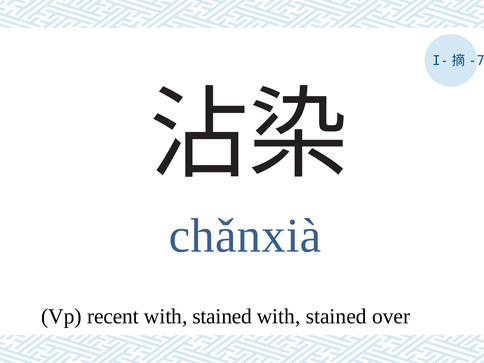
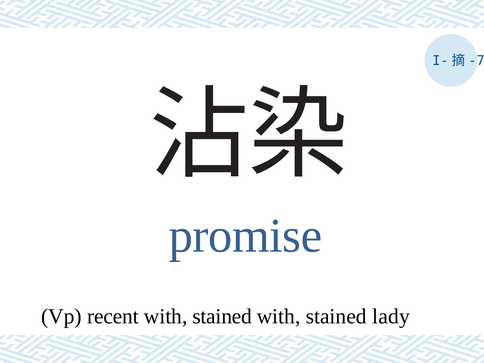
chǎnxià: chǎnxià -> promise
over: over -> lady
